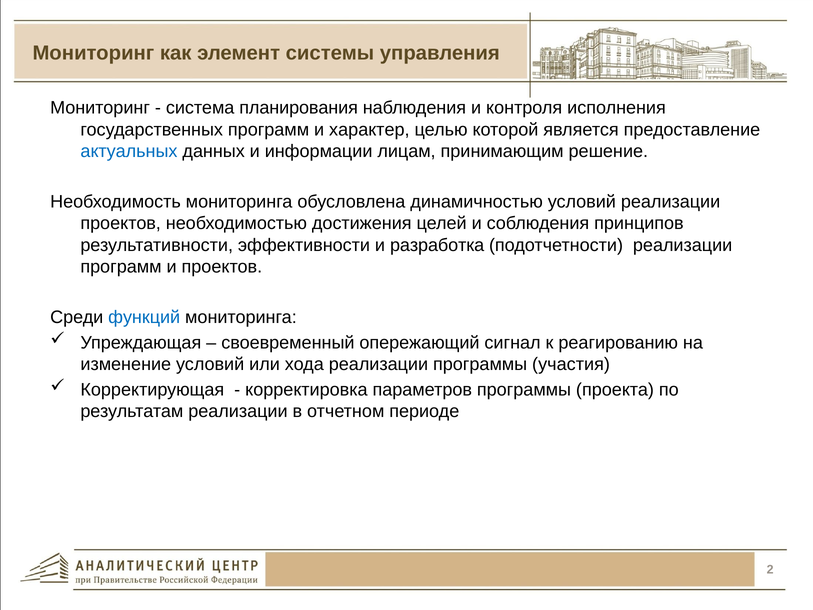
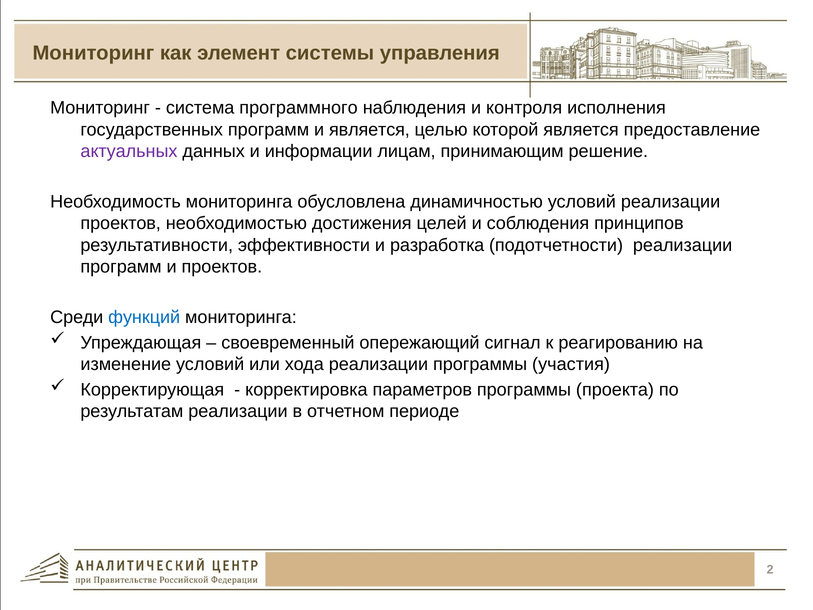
планирования: планирования -> программного
и характер: характер -> является
актуальных colour: blue -> purple
